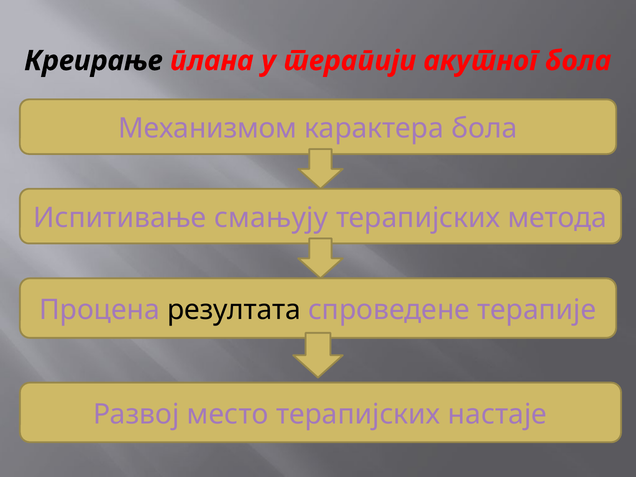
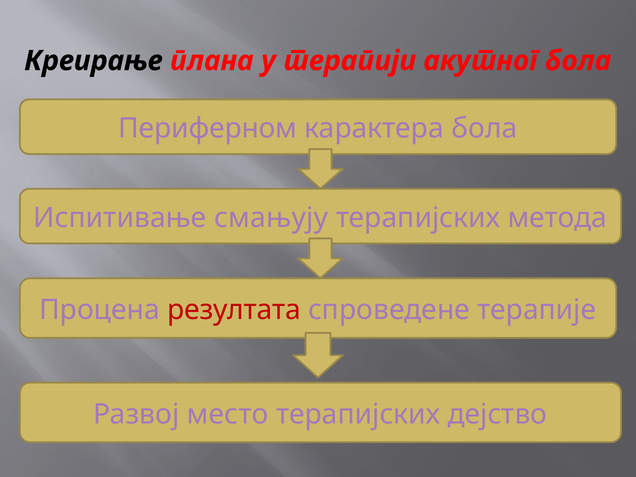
Механизмом: Механизмом -> Периферном
резултата colour: black -> red
настаје: настаје -> дејство
